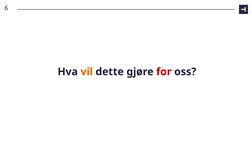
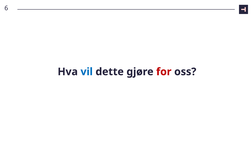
vil colour: orange -> blue
